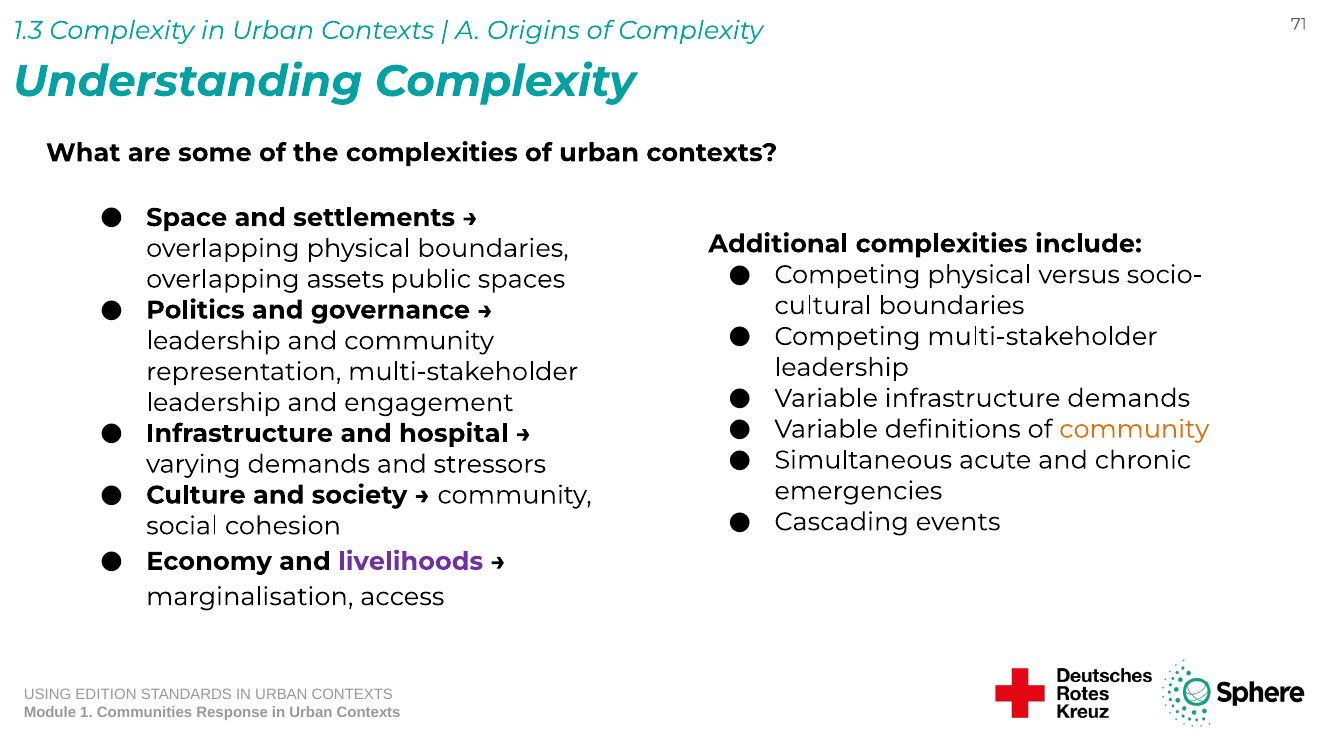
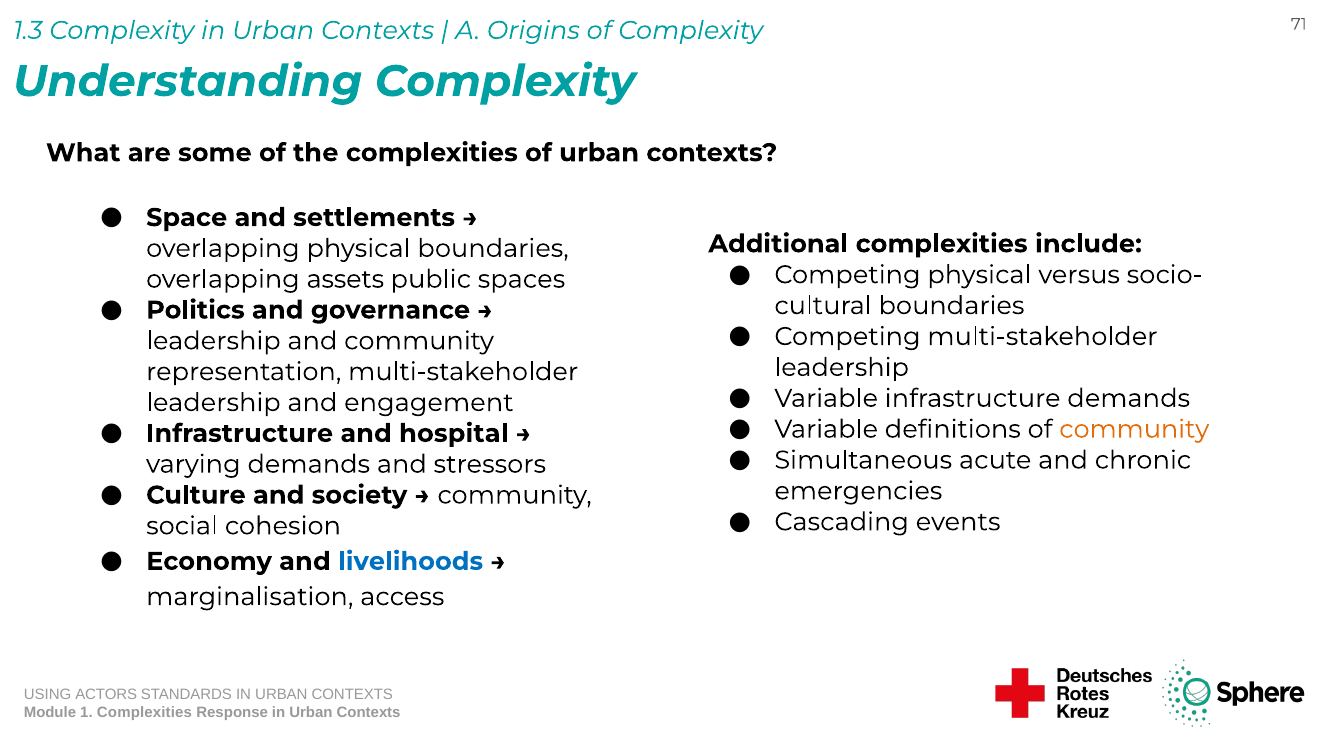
livelihoods colour: purple -> blue
EDITION: EDITION -> ACTORS
1 Communities: Communities -> Complexities
